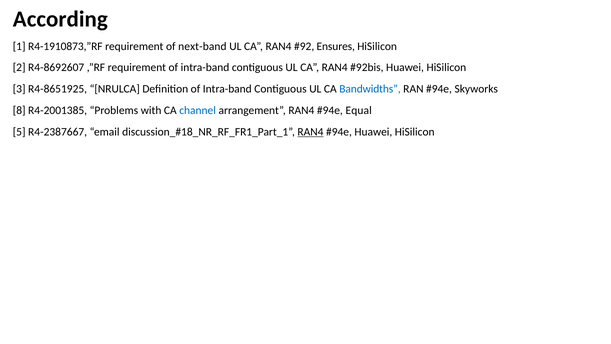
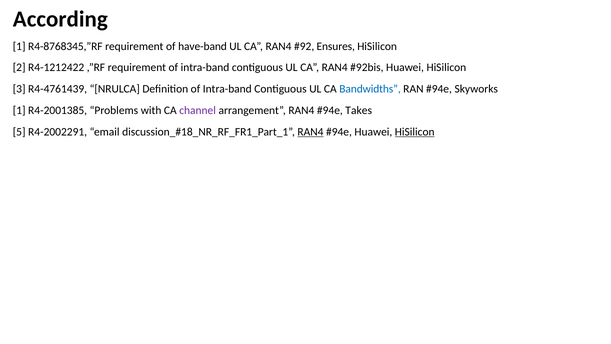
R4-1910873,”RF: R4-1910873,”RF -> R4-8768345,”RF
next-band: next-band -> have-band
R4-8692607: R4-8692607 -> R4-1212422
R4-8651925: R4-8651925 -> R4-4761439
8 at (19, 110): 8 -> 1
channel colour: blue -> purple
Equal: Equal -> Takes
R4-2387667: R4-2387667 -> R4-2002291
HiSilicon at (415, 132) underline: none -> present
